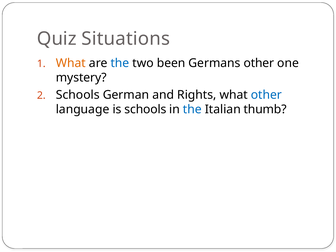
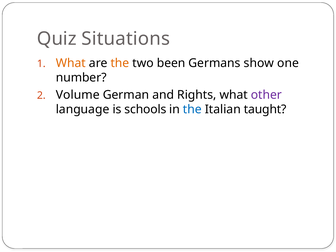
the at (120, 63) colour: blue -> orange
Germans other: other -> show
mystery: mystery -> number
Schools at (78, 95): Schools -> Volume
other at (266, 95) colour: blue -> purple
thumb: thumb -> taught
